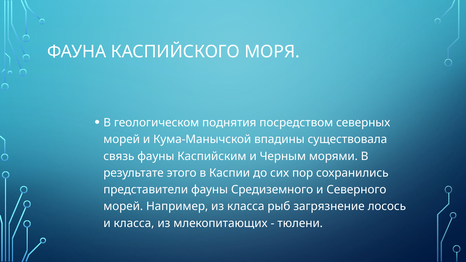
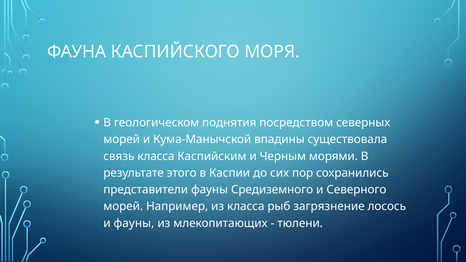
связь фауны: фауны -> класса
и класса: класса -> фауны
